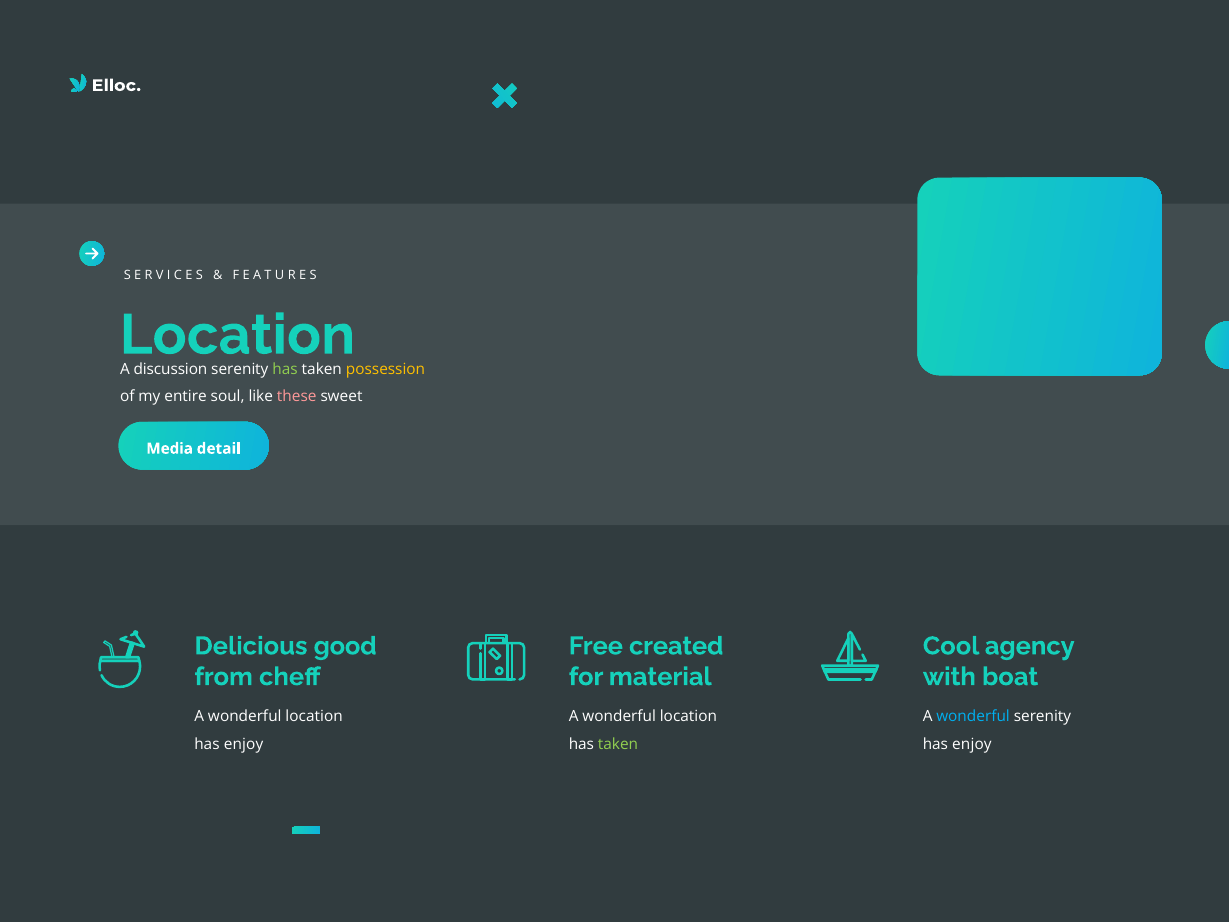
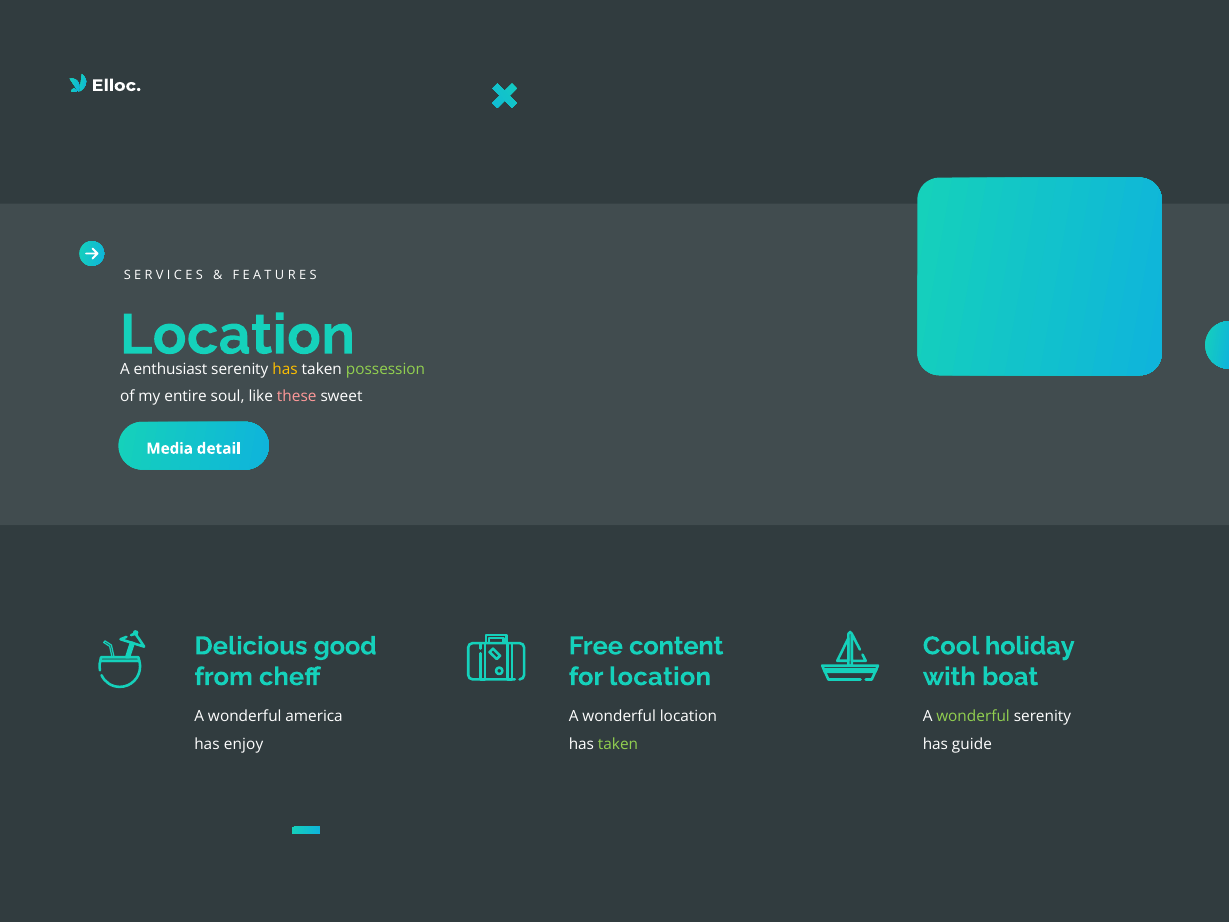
discussion: discussion -> enthusiast
has at (285, 369) colour: light green -> yellow
possession colour: yellow -> light green
created: created -> content
agency: agency -> holiday
for material: material -> location
location at (314, 716): location -> america
wonderful at (973, 716) colour: light blue -> light green
enjoy at (972, 744): enjoy -> guide
